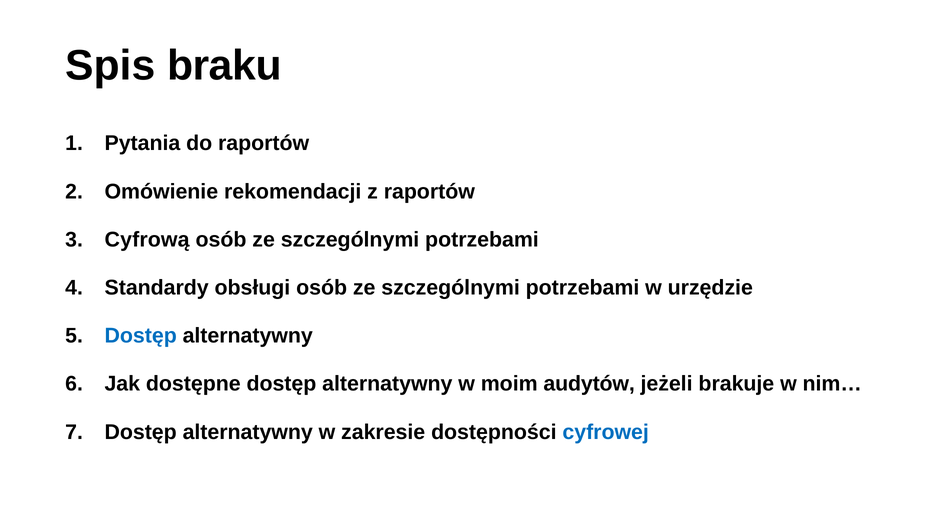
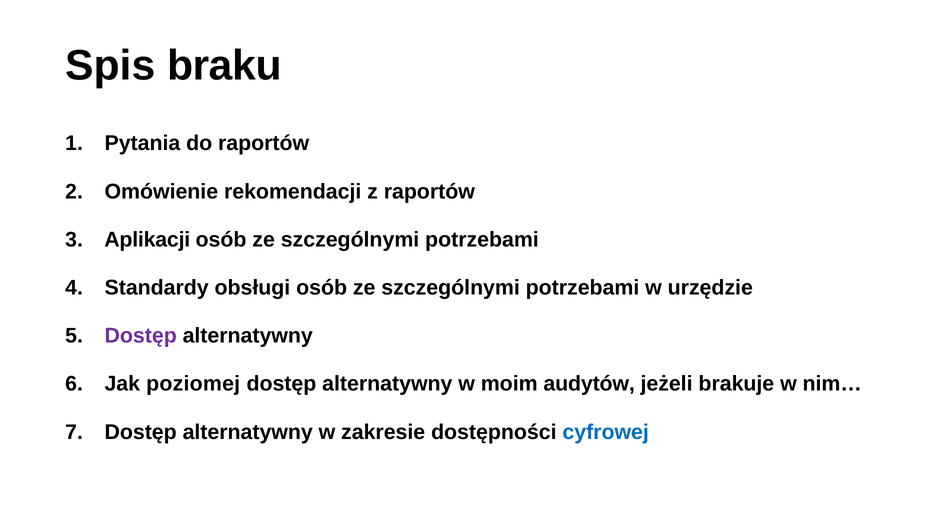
Cyfrową: Cyfrową -> Aplikacji
Dostęp at (141, 336) colour: blue -> purple
dostępne: dostępne -> poziomej
